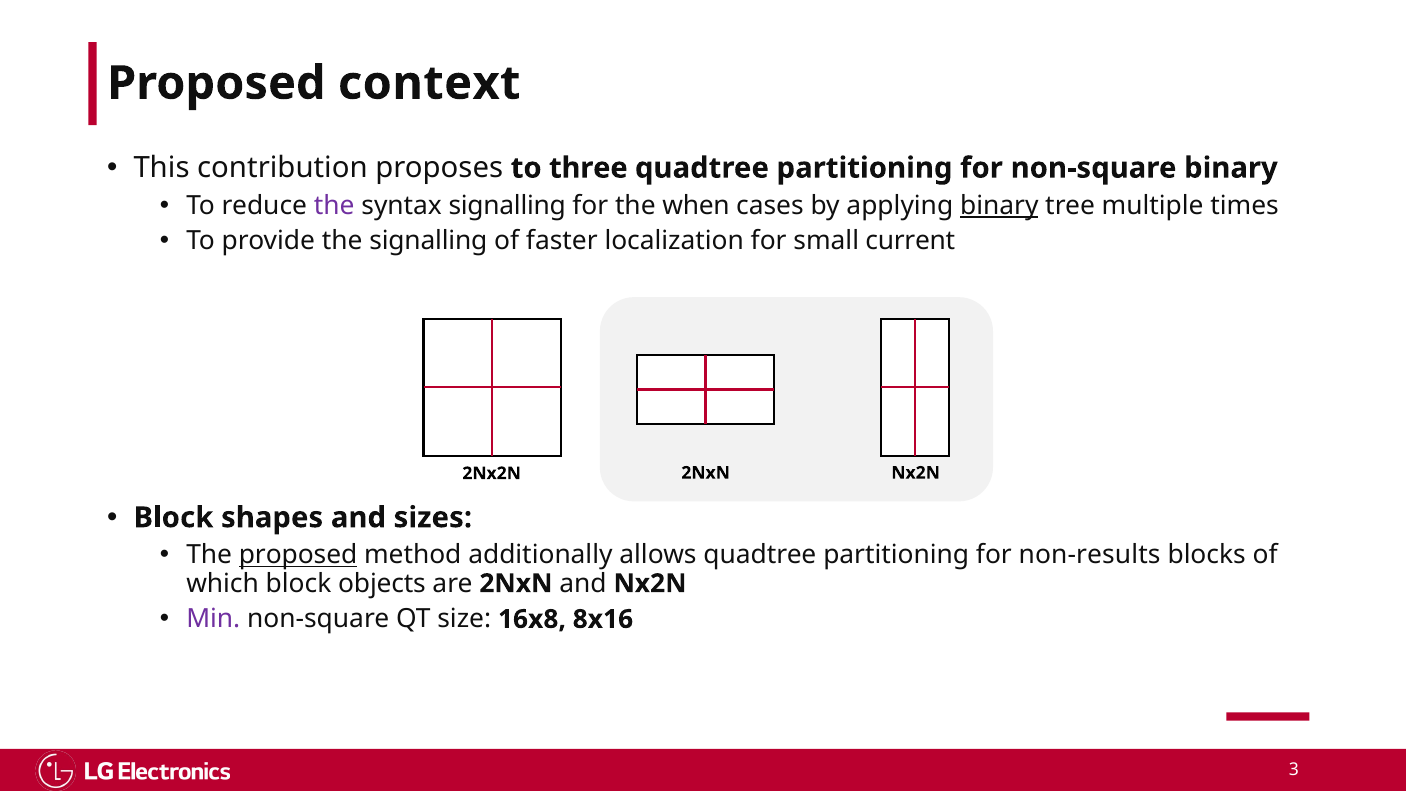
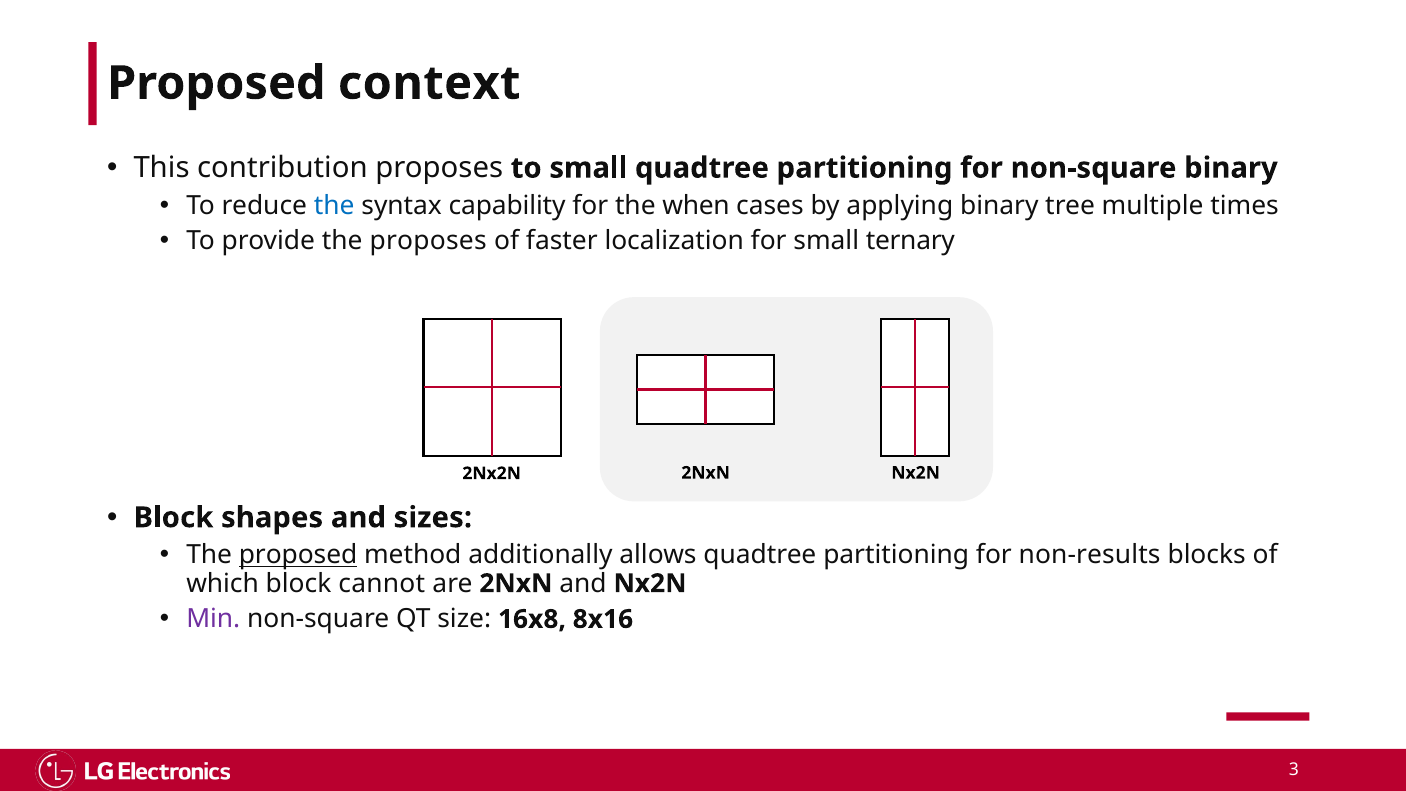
to three: three -> small
the at (334, 205) colour: purple -> blue
syntax signalling: signalling -> capability
binary at (999, 205) underline: present -> none
the signalling: signalling -> proposes
current: current -> ternary
objects: objects -> cannot
